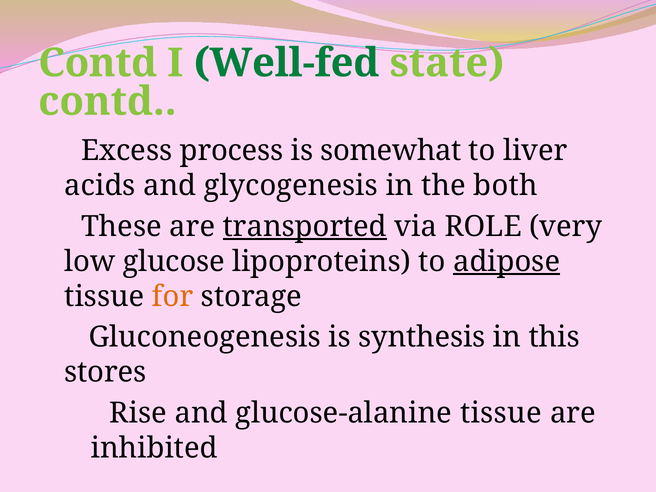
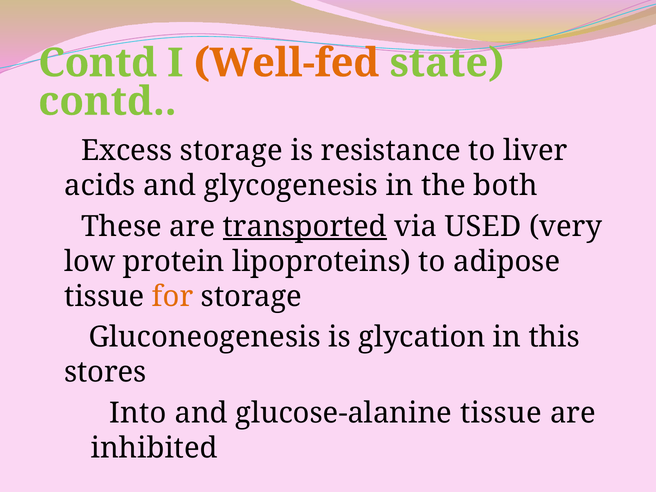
Well-fed colour: green -> orange
Excess process: process -> storage
somewhat: somewhat -> resistance
ROLE: ROLE -> USED
glucose: glucose -> protein
adipose underline: present -> none
synthesis: synthesis -> glycation
Rise: Rise -> Into
